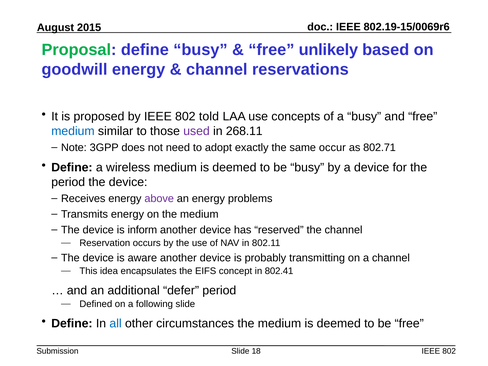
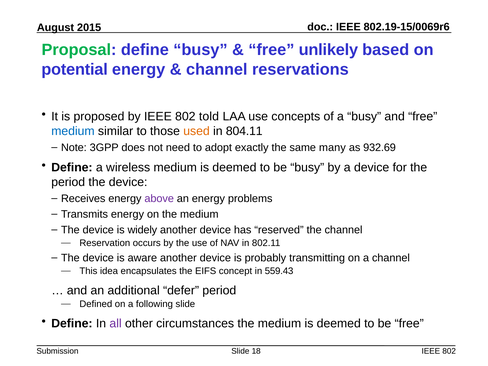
goodwill: goodwill -> potential
used colour: purple -> orange
268.11: 268.11 -> 804.11
occur: occur -> many
802.71: 802.71 -> 932.69
inform: inform -> widely
802.41: 802.41 -> 559.43
all colour: blue -> purple
